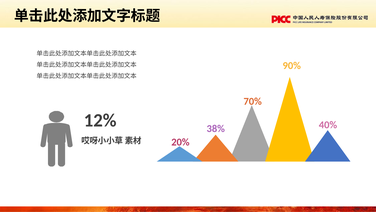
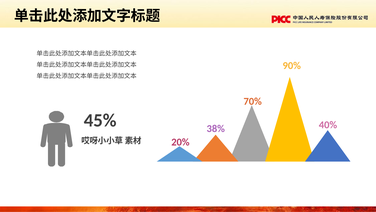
12%: 12% -> 45%
